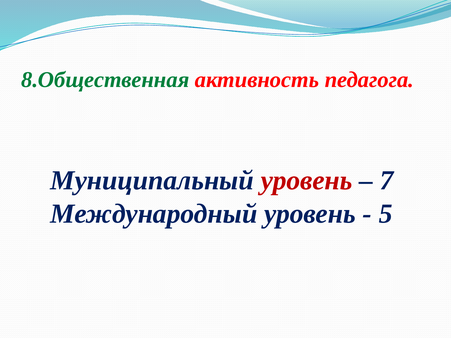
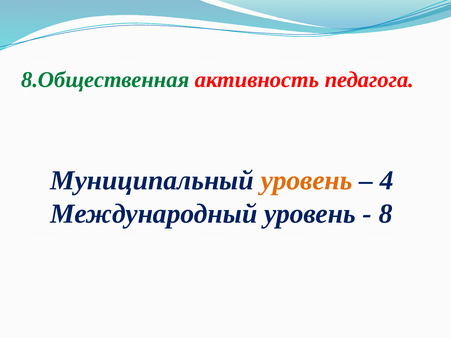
уровень at (306, 181) colour: red -> orange
7: 7 -> 4
5: 5 -> 8
